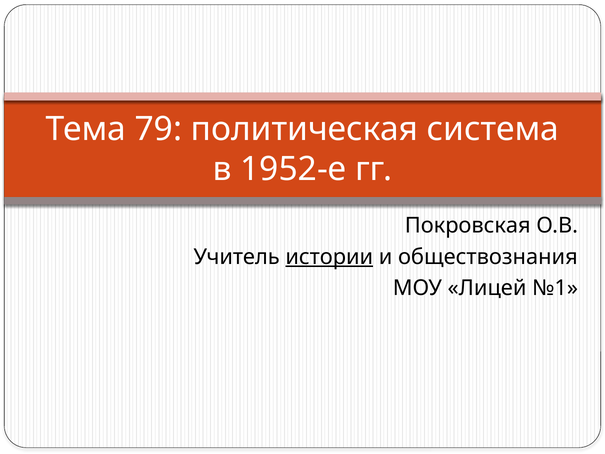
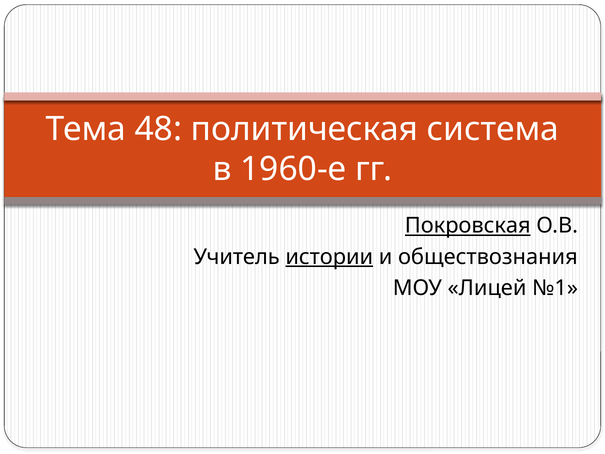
79: 79 -> 48
1952-е: 1952-е -> 1960-е
Покровская underline: none -> present
